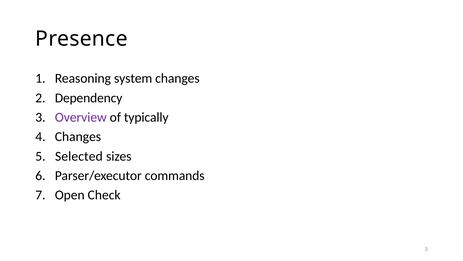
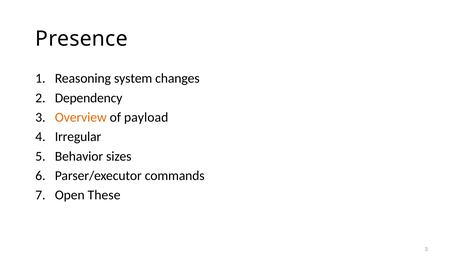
Overview colour: purple -> orange
typically: typically -> payload
Changes at (78, 137): Changes -> Irregular
Selected: Selected -> Behavior
Check: Check -> These
